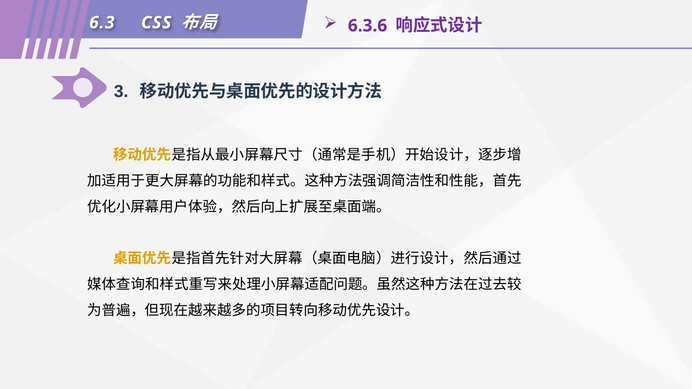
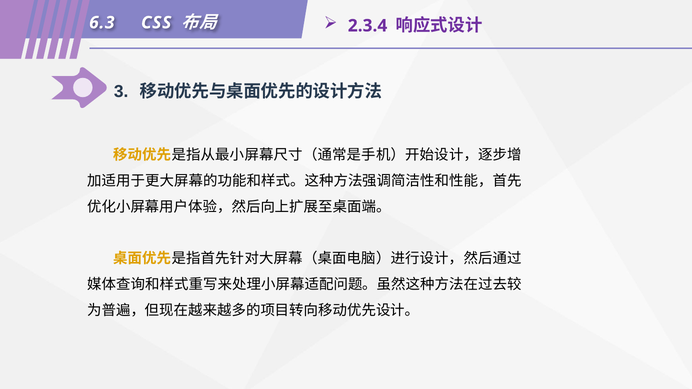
6.3.6: 6.3.6 -> 2.3.4
